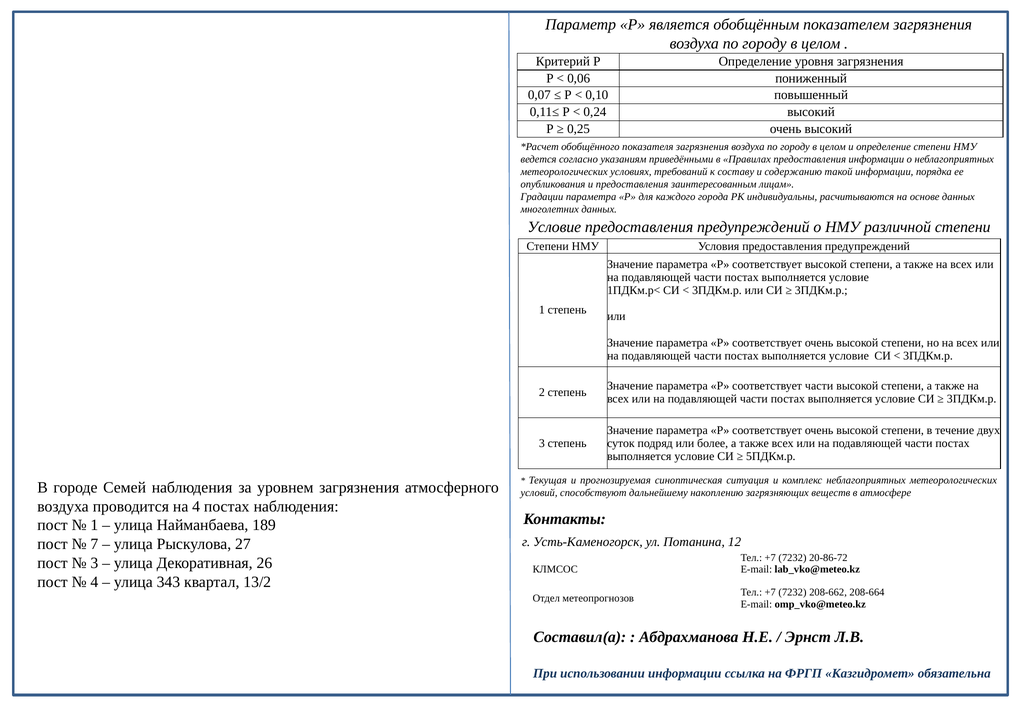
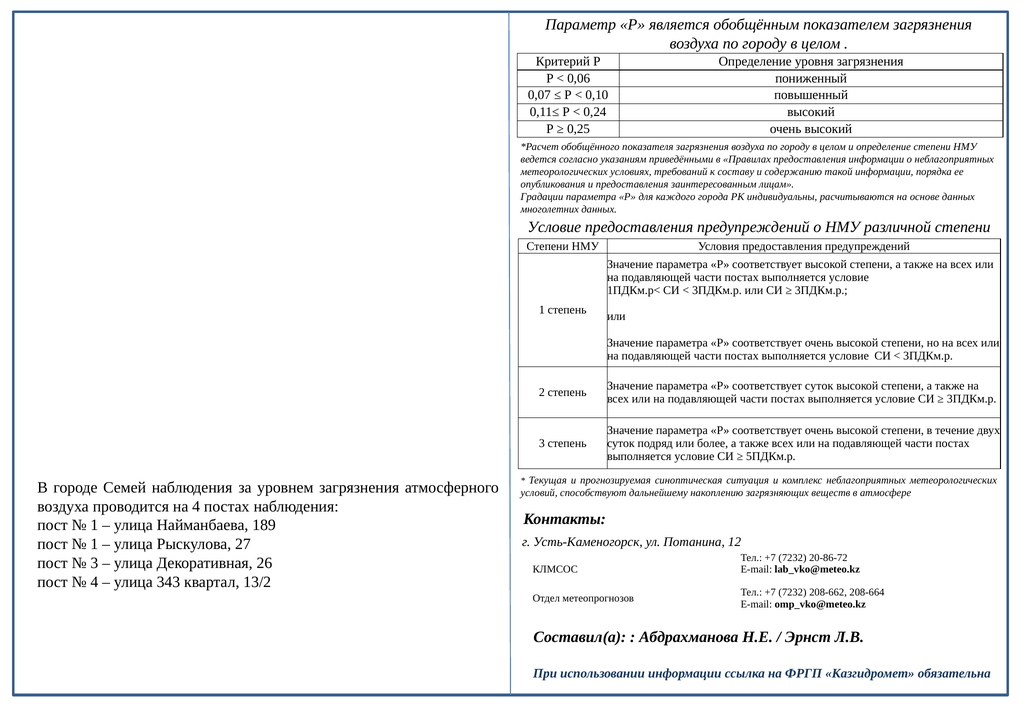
соответствует части: части -> суток
7 at (94, 544): 7 -> 1
